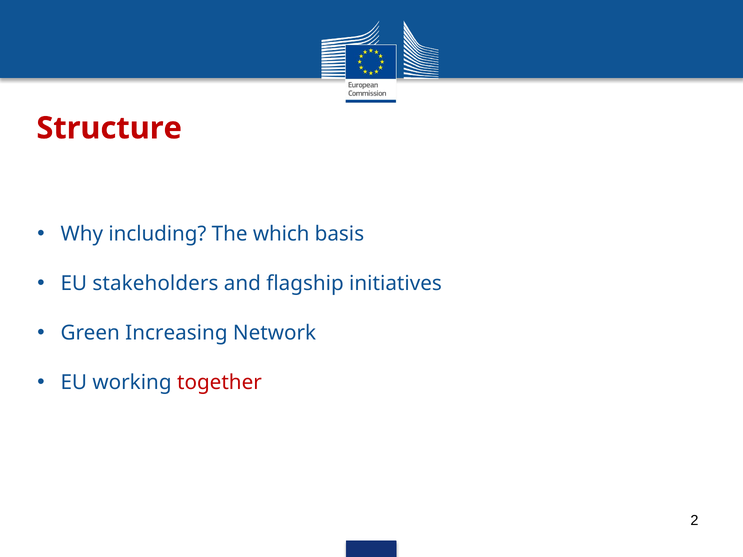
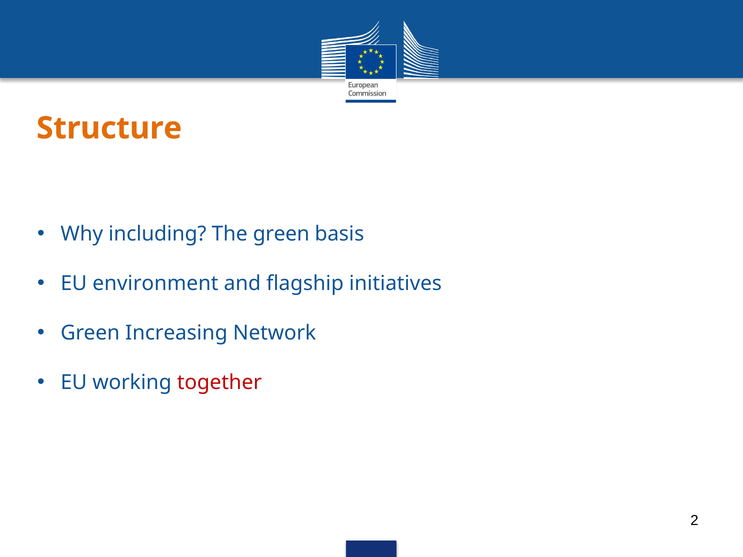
Structure colour: red -> orange
The which: which -> green
stakeholders: stakeholders -> environment
